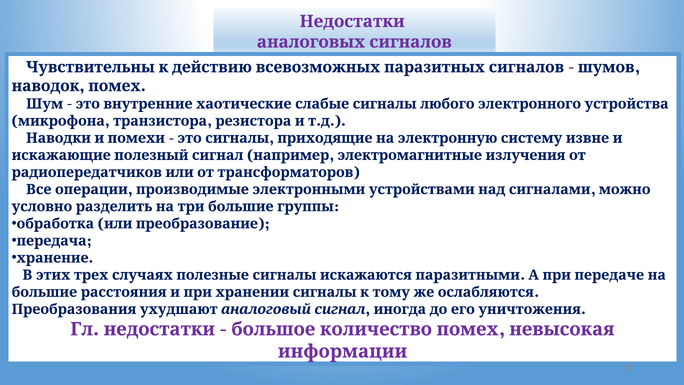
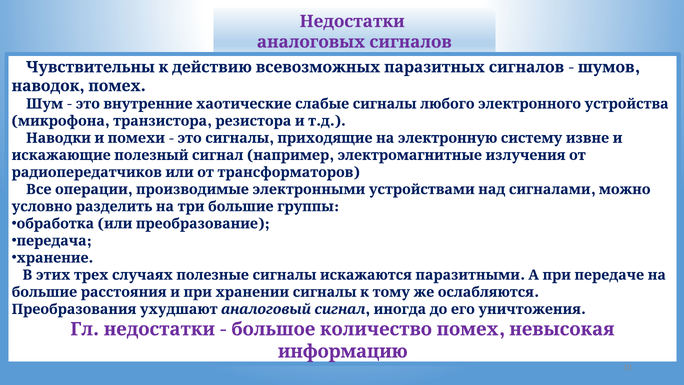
информации: информации -> информацию
